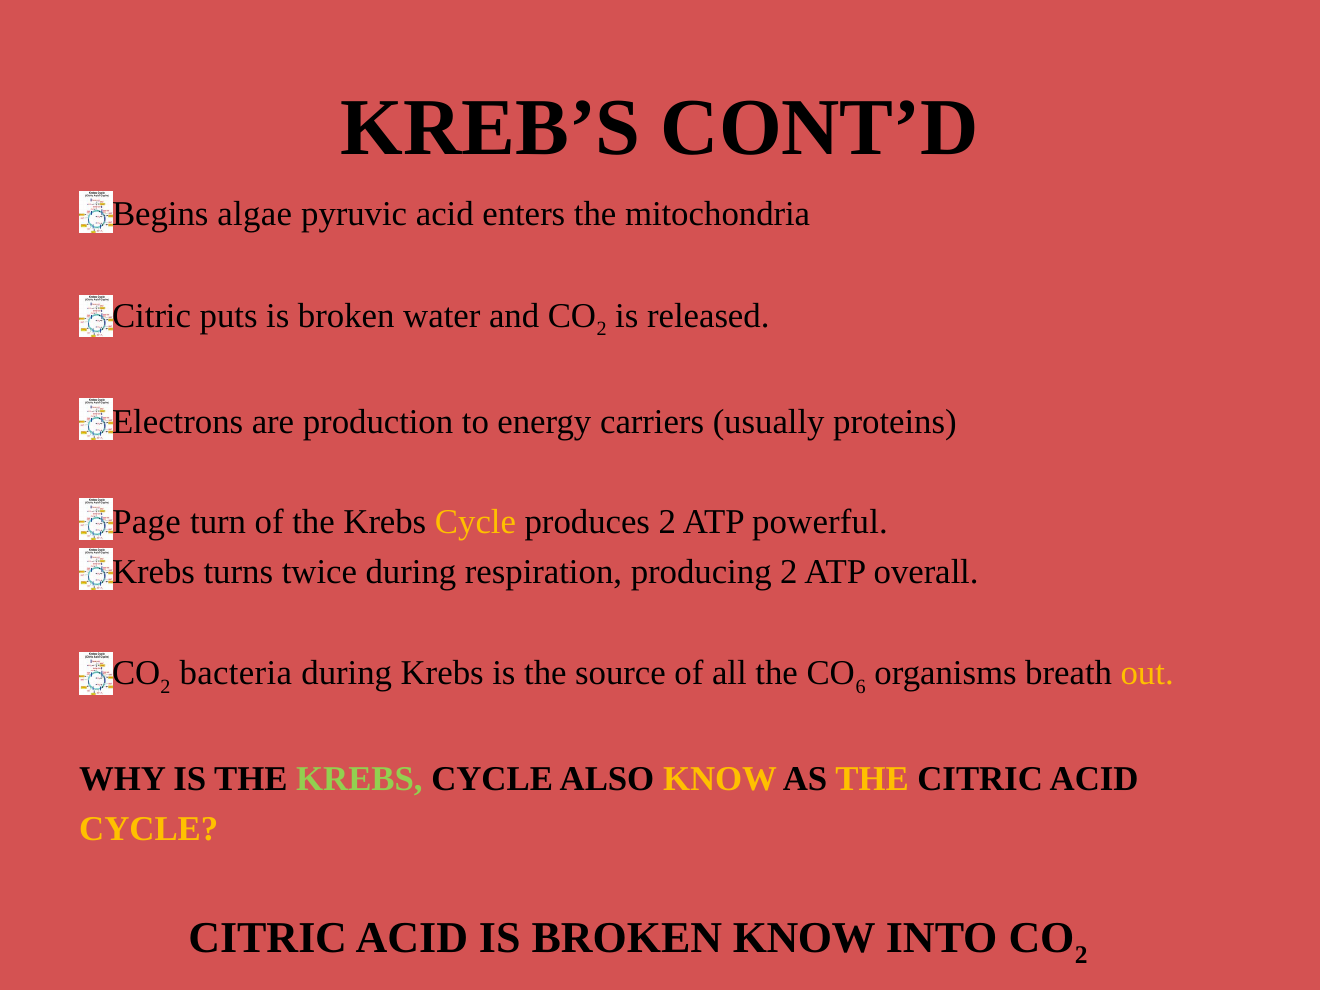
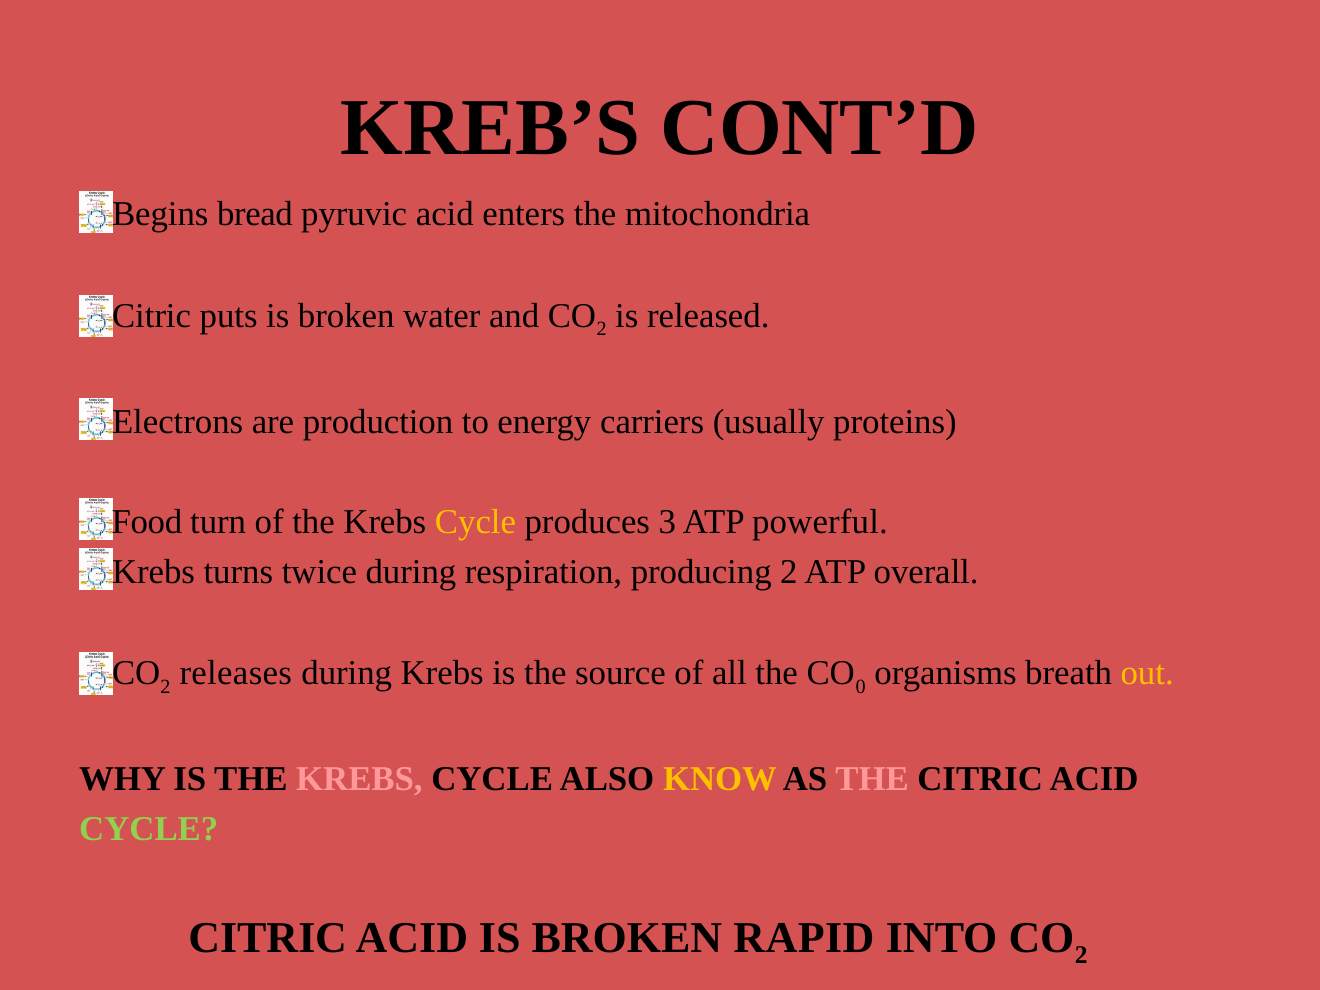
algae: algae -> bread
Page: Page -> Food
produces 2: 2 -> 3
bacteria: bacteria -> releases
6: 6 -> 0
KREBS at (359, 779) colour: light green -> pink
THE at (872, 779) colour: yellow -> pink
CYCLE at (149, 829) colour: yellow -> light green
BROKEN KNOW: KNOW -> RAPID
